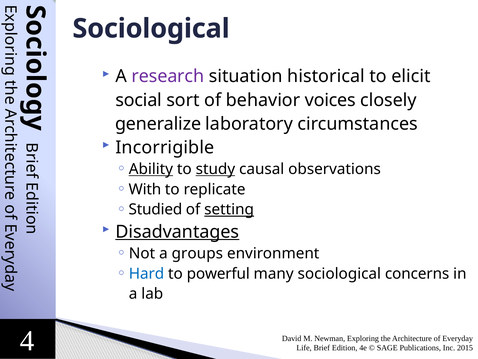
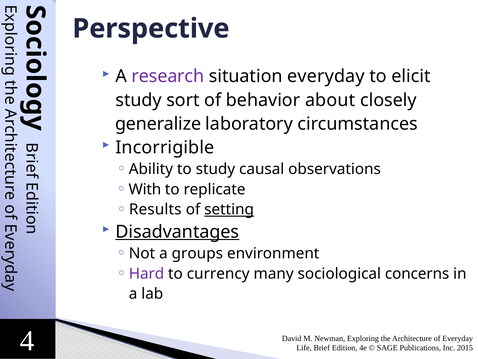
Sociological at (151, 29): Sociological -> Perspective
situation historical: historical -> everyday
social at (139, 100): social -> study
voices: voices -> about
Ability underline: present -> none
study at (215, 169) underline: present -> none
Studied: Studied -> Results
Hard colour: blue -> purple
powerful: powerful -> currency
